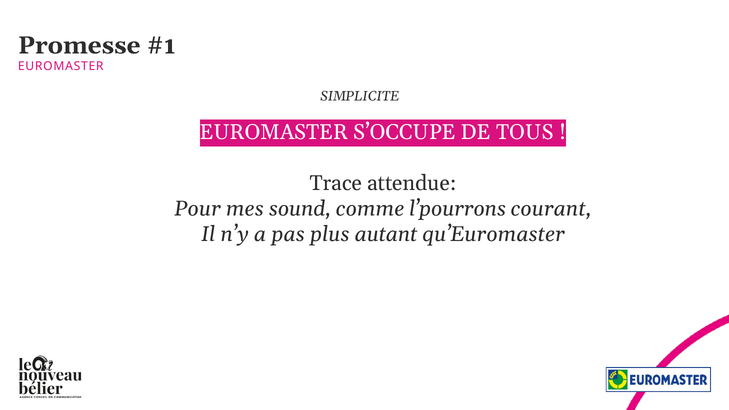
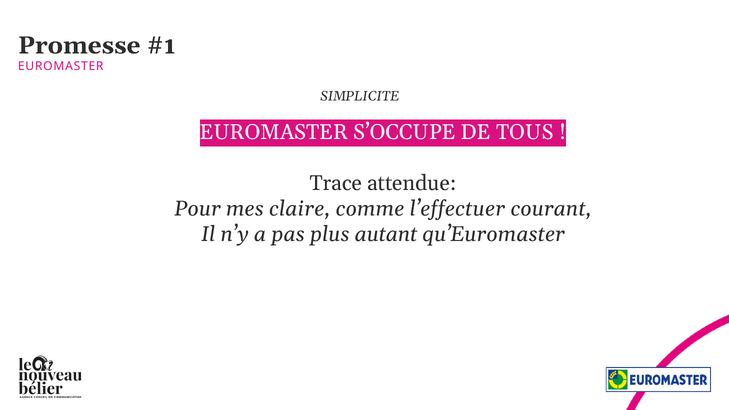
sound: sound -> claire
l’pourrons: l’pourrons -> l’effectuer
